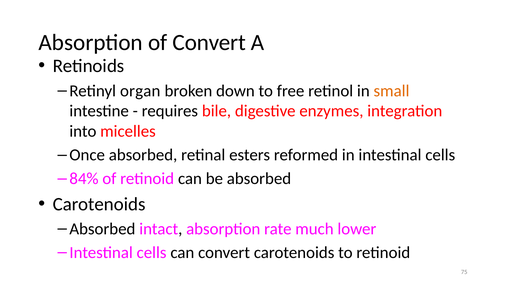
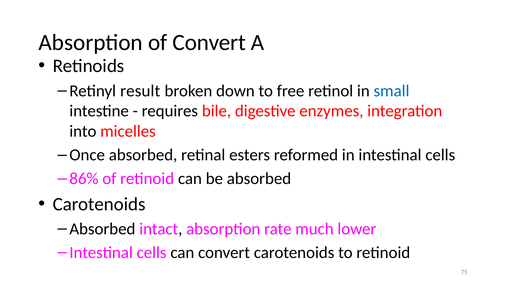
organ: organ -> result
small colour: orange -> blue
84%: 84% -> 86%
